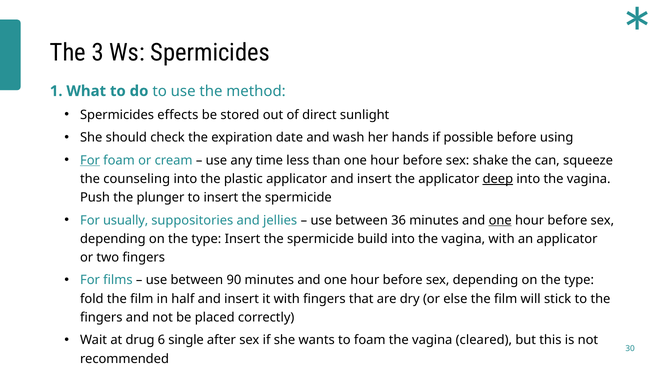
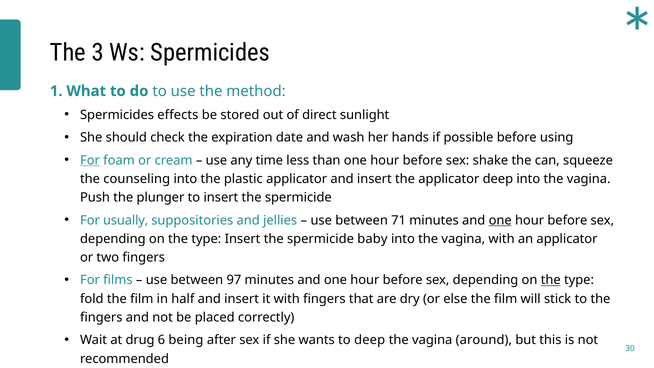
deep at (498, 179) underline: present -> none
36: 36 -> 71
build: build -> baby
90: 90 -> 97
the at (551, 280) underline: none -> present
single: single -> being
to foam: foam -> deep
cleared: cleared -> around
